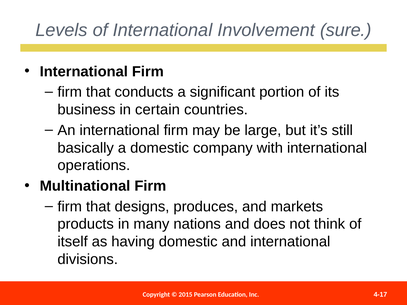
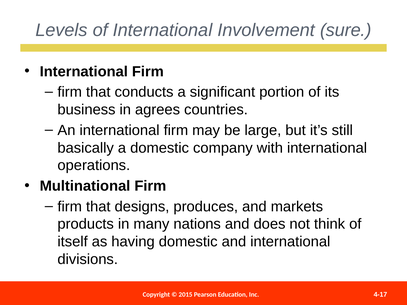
certain: certain -> agrees
